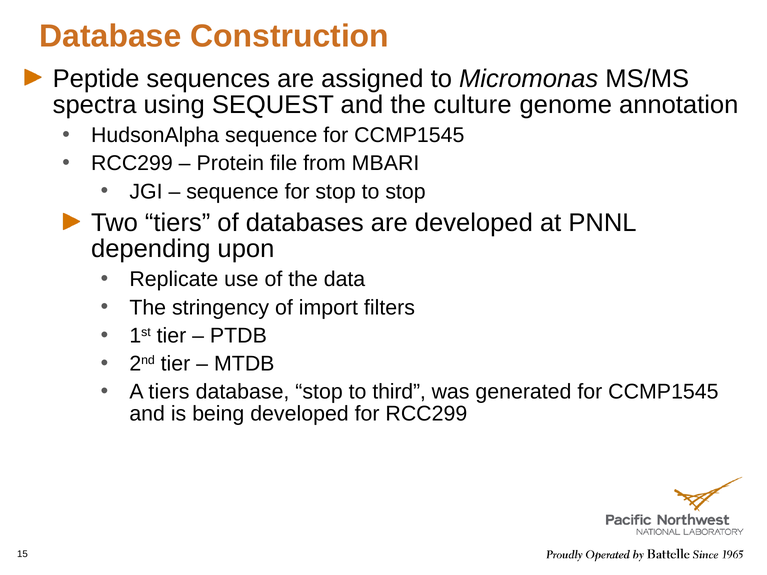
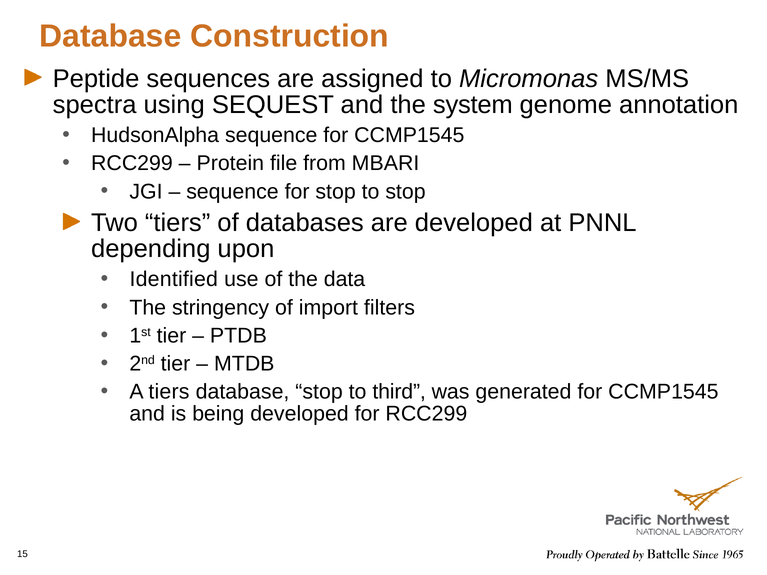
culture: culture -> system
Replicate: Replicate -> Identified
